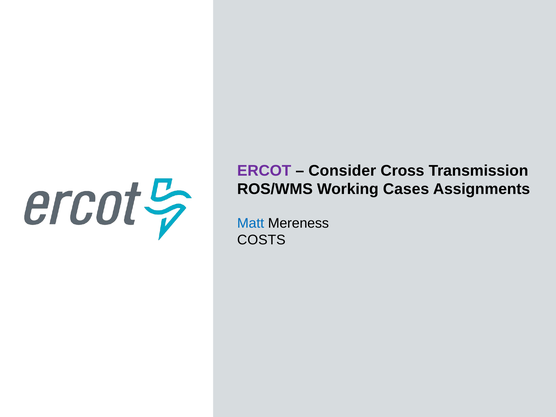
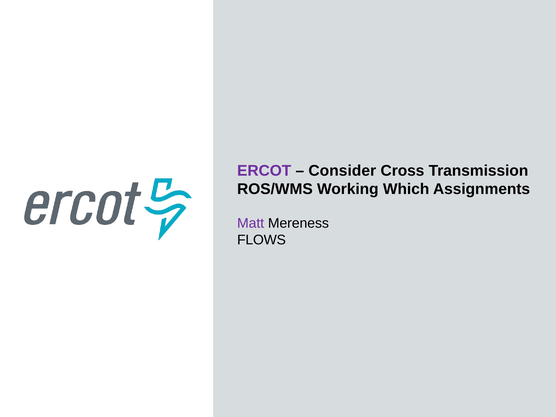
Cases: Cases -> Which
Matt colour: blue -> purple
COSTS: COSTS -> FLOWS
